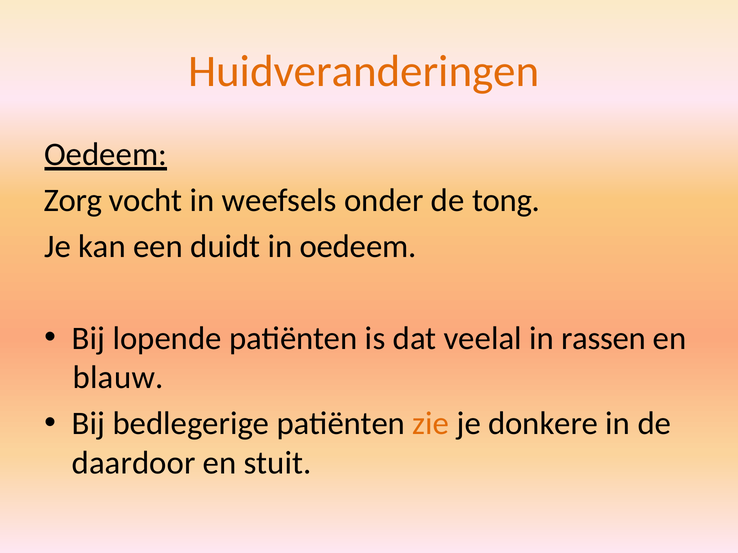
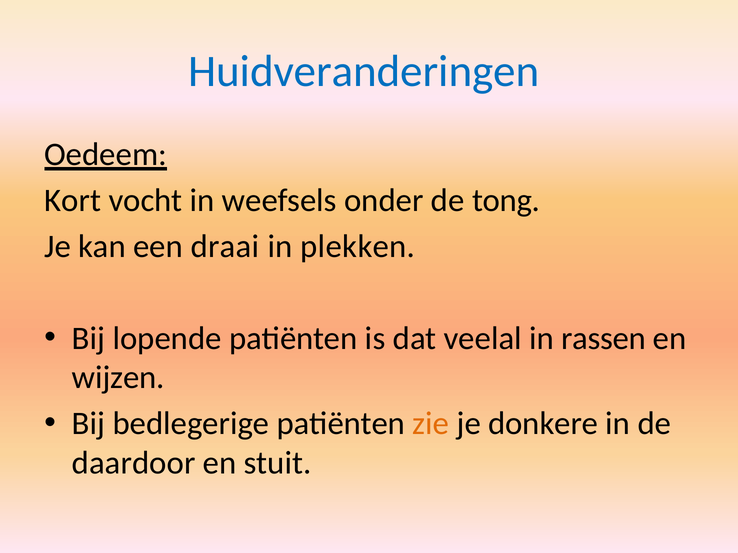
Huidveranderingen colour: orange -> blue
Zorg: Zorg -> Kort
duidt: duidt -> draai
in oedeem: oedeem -> plekken
blauw: blauw -> wijzen
